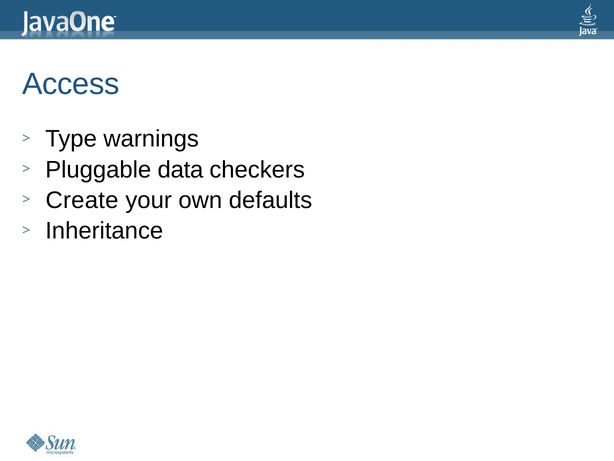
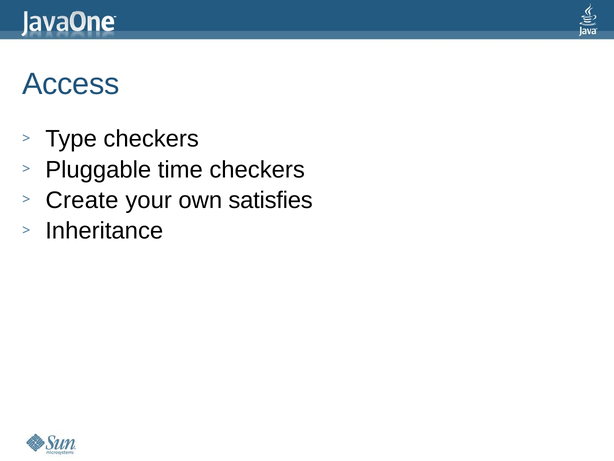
Type warnings: warnings -> checkers
data: data -> time
defaults: defaults -> satisfies
